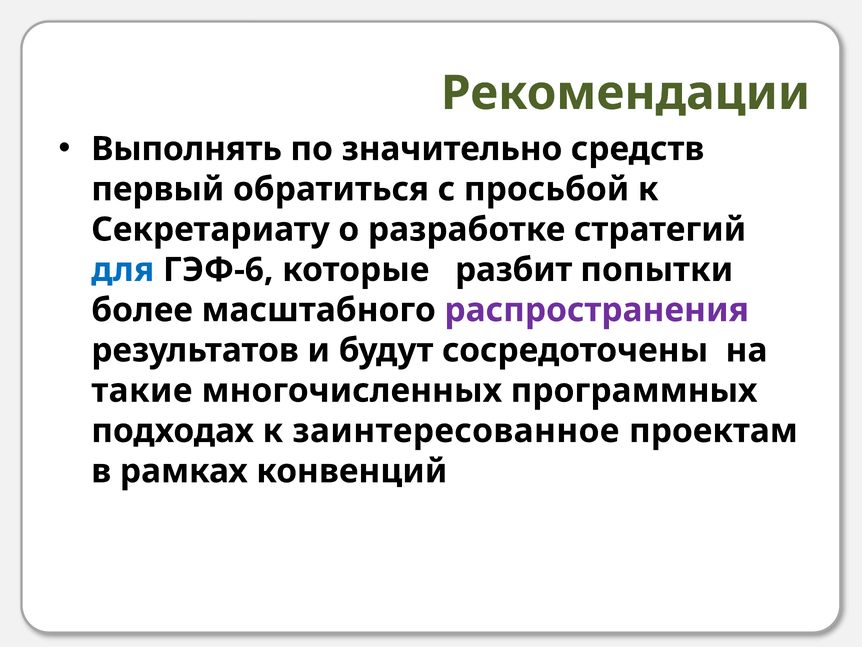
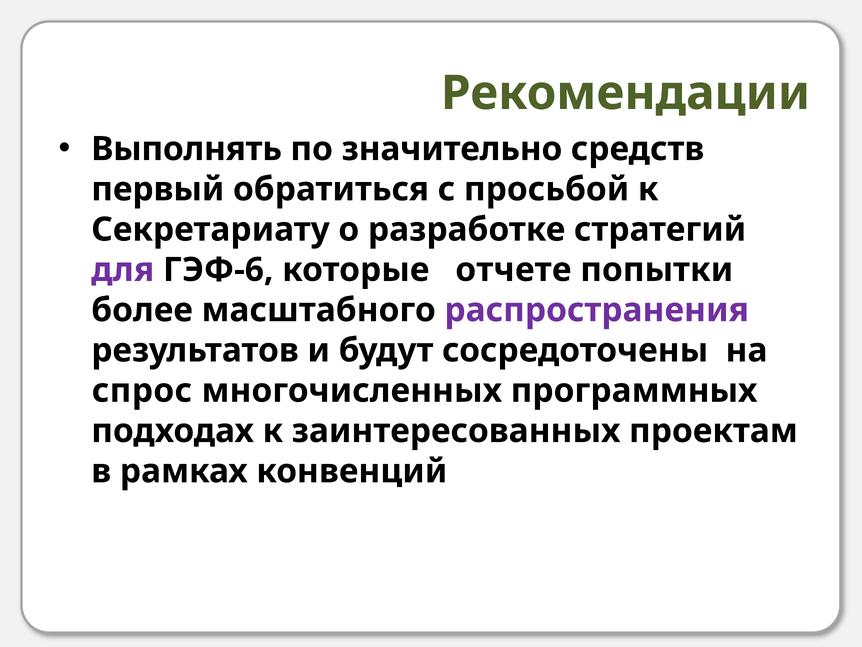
для colour: blue -> purple
разбит: разбит -> отчете
такие: такие -> спрос
заинтересованное: заинтересованное -> заинтересованных
